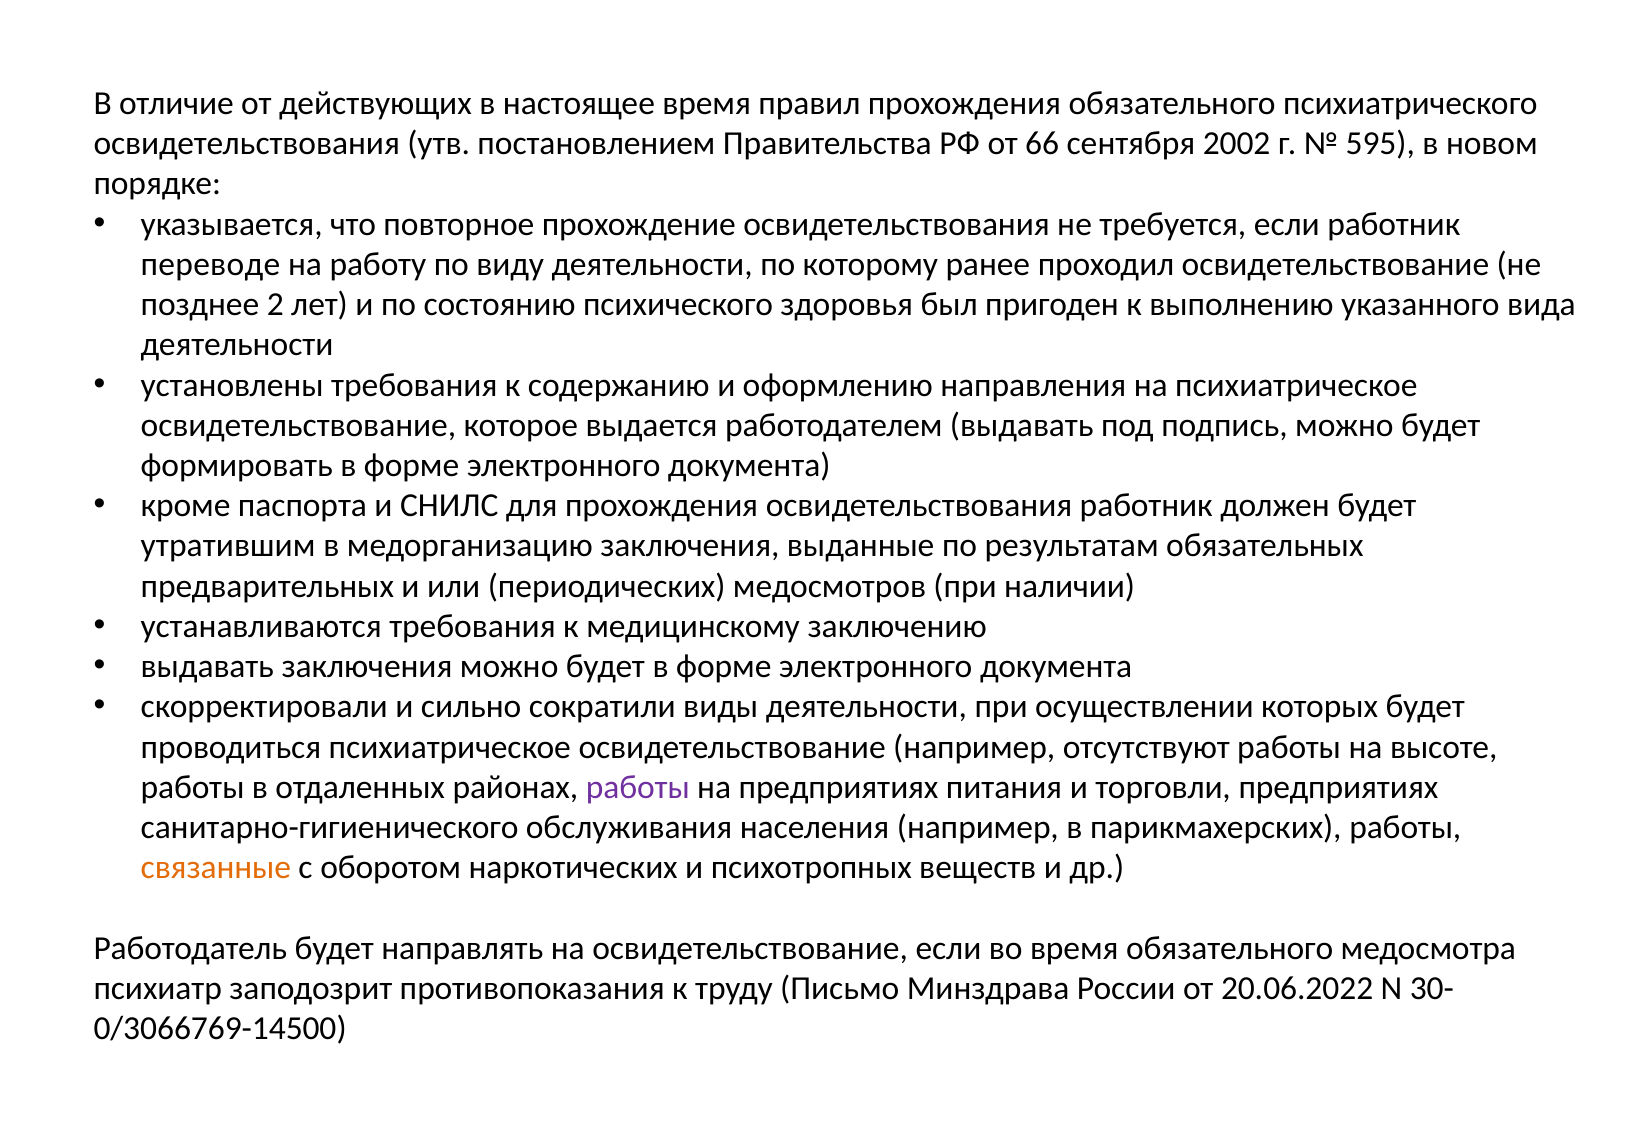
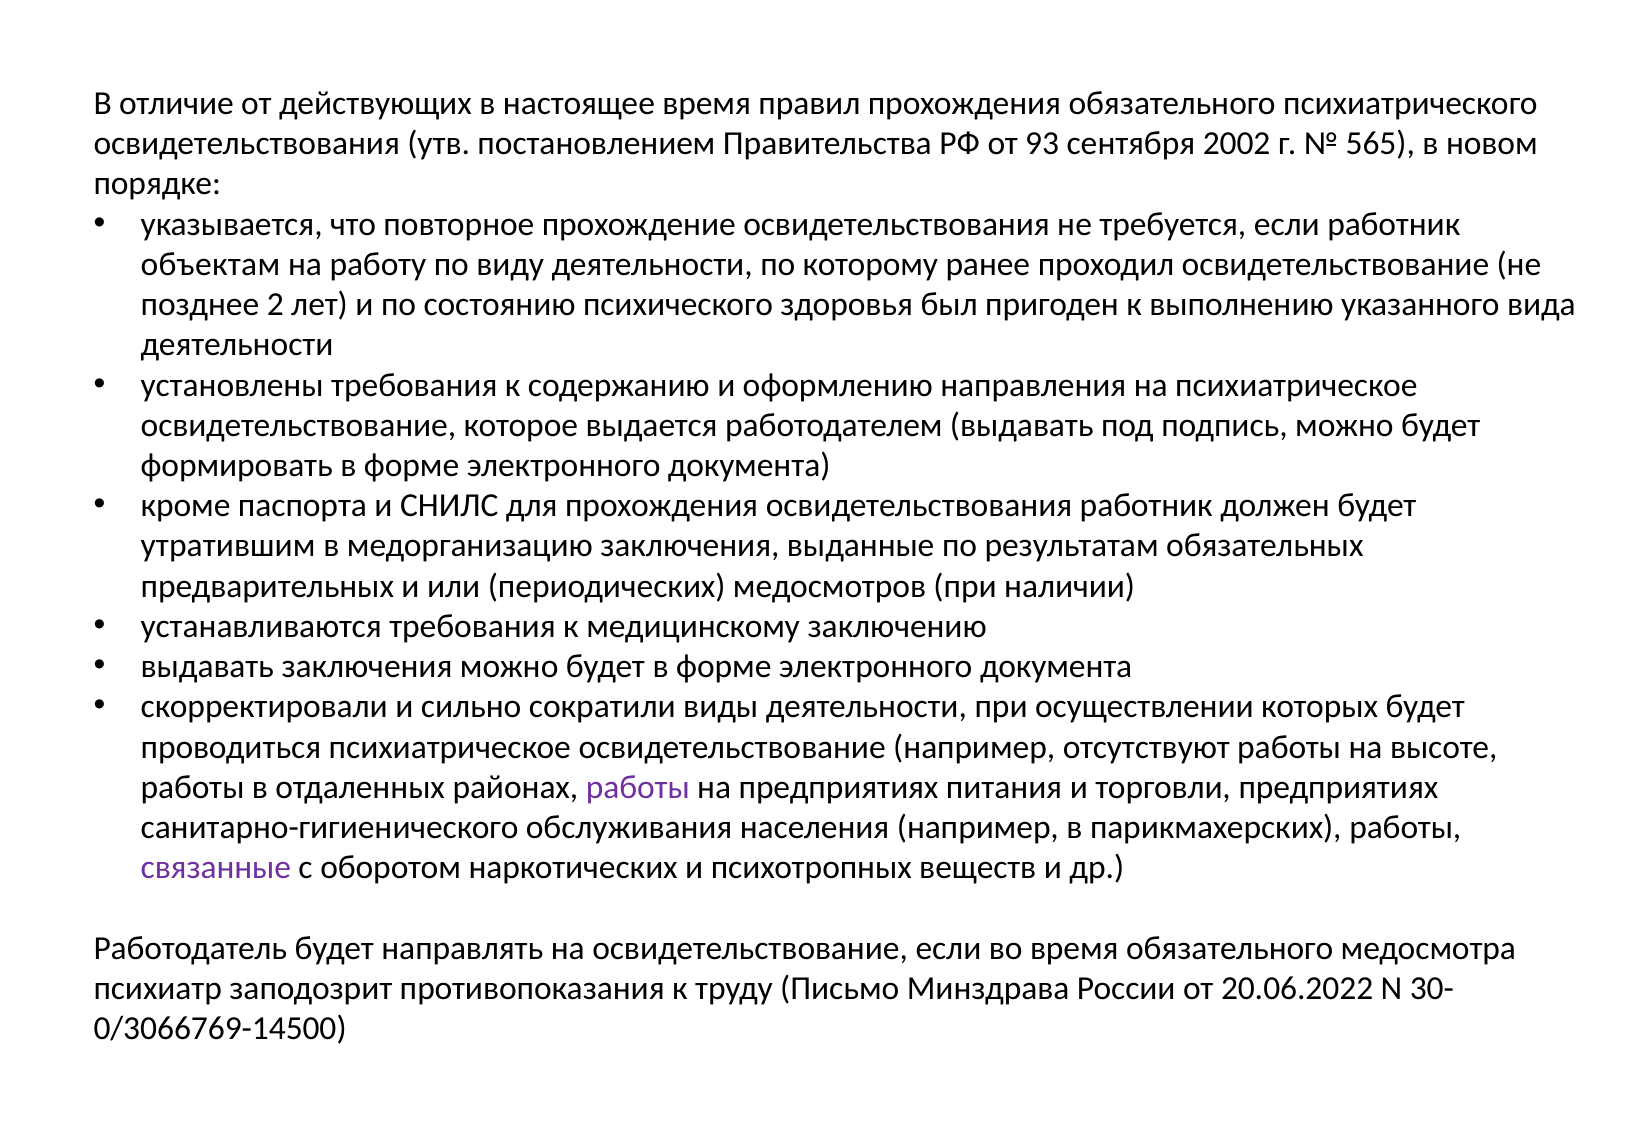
66: 66 -> 93
595: 595 -> 565
переводе: переводе -> объектам
связанные colour: orange -> purple
